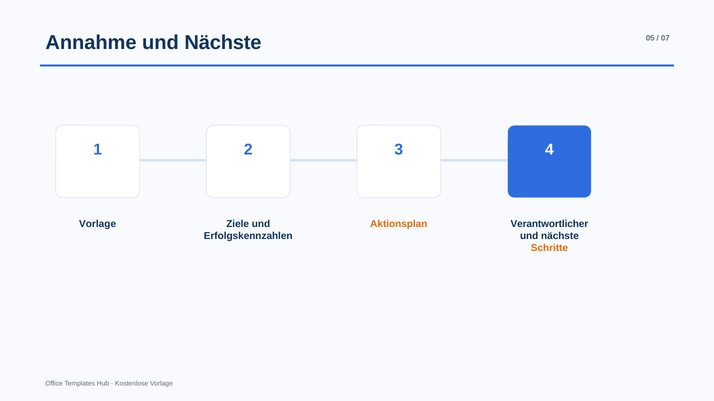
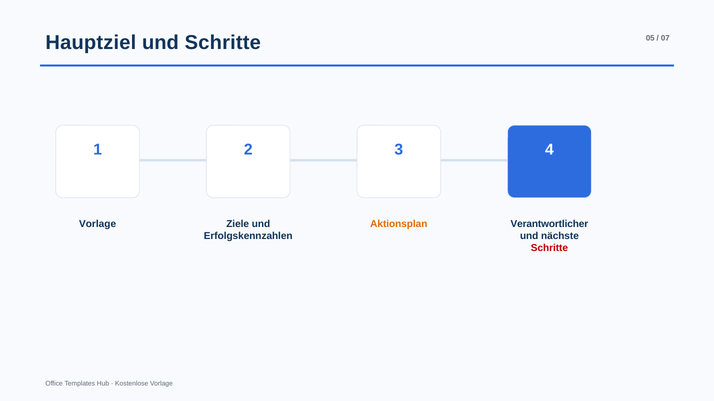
Annahme: Annahme -> Hauptziel
Nächste at (223, 43): Nächste -> Schritte
Schritte at (549, 248) colour: orange -> red
